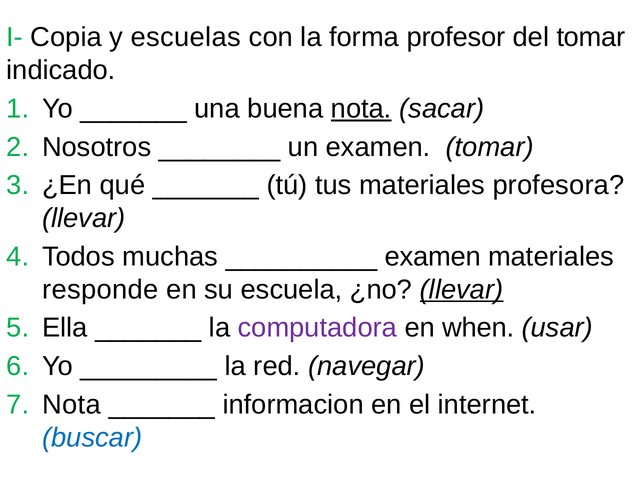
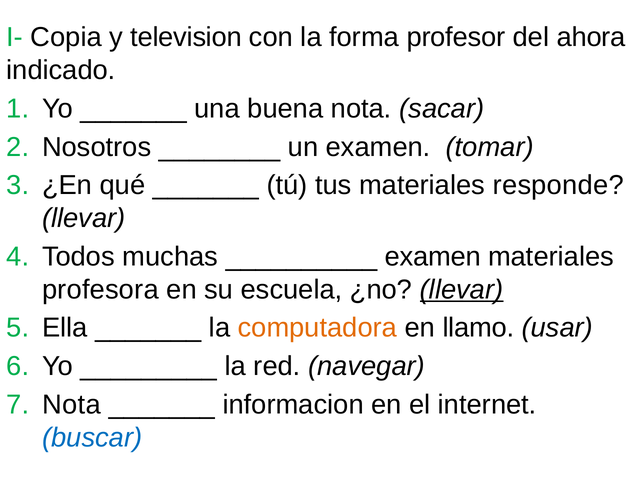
escuelas: escuelas -> television
del tomar: tomar -> ahora
nota at (361, 108) underline: present -> none
profesora: profesora -> responde
responde: responde -> profesora
computadora colour: purple -> orange
when: when -> llamo
